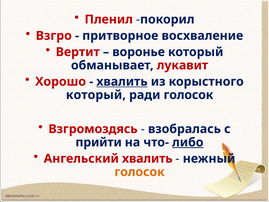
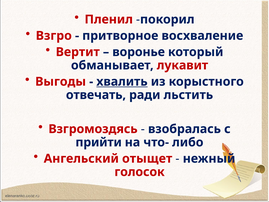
Хорошо: Хорошо -> Выгоды
который at (96, 95): который -> отвечать
ради голосок: голосок -> льстить
либо underline: present -> none
Ангельский хвалить: хвалить -> отыщет
голосок at (140, 172) colour: orange -> red
